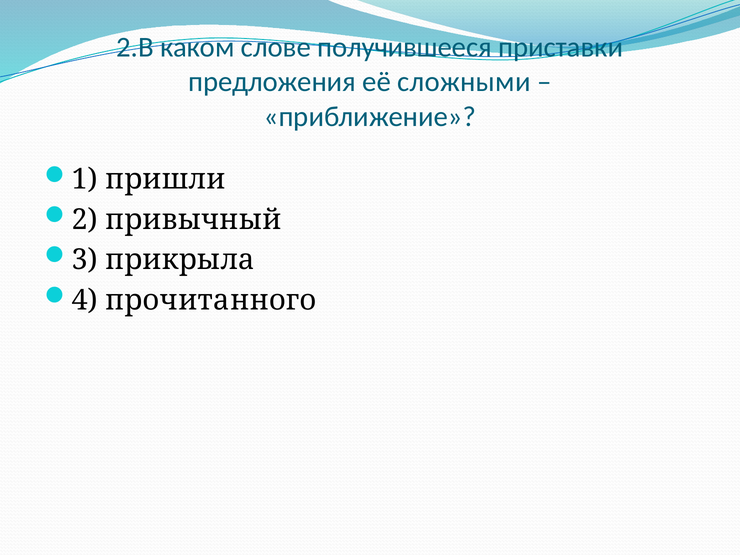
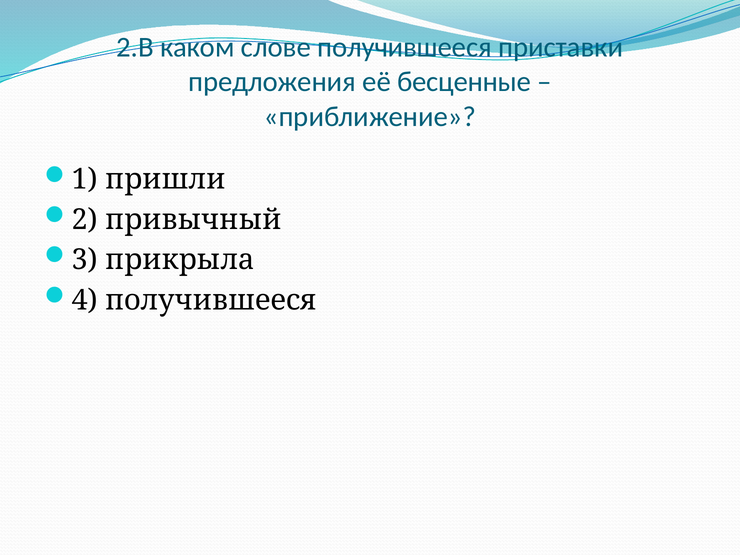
сложными: сложными -> бесценные
4 прочитанного: прочитанного -> получившееся
